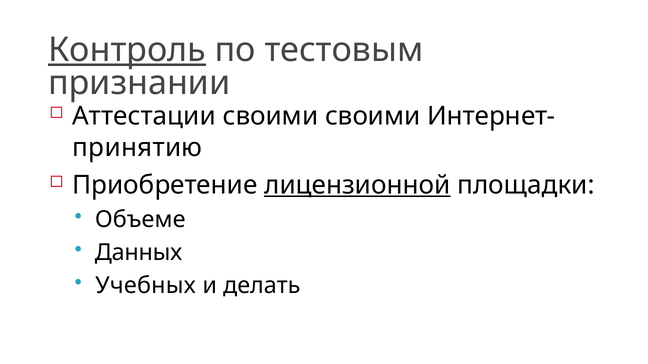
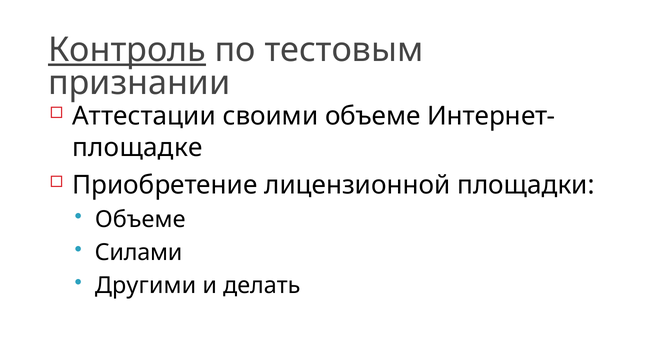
своими своими: своими -> объеме
принятию: принятию -> площадке
лицензионной underline: present -> none
Данных: Данных -> Силами
Учебных: Учебных -> Другими
